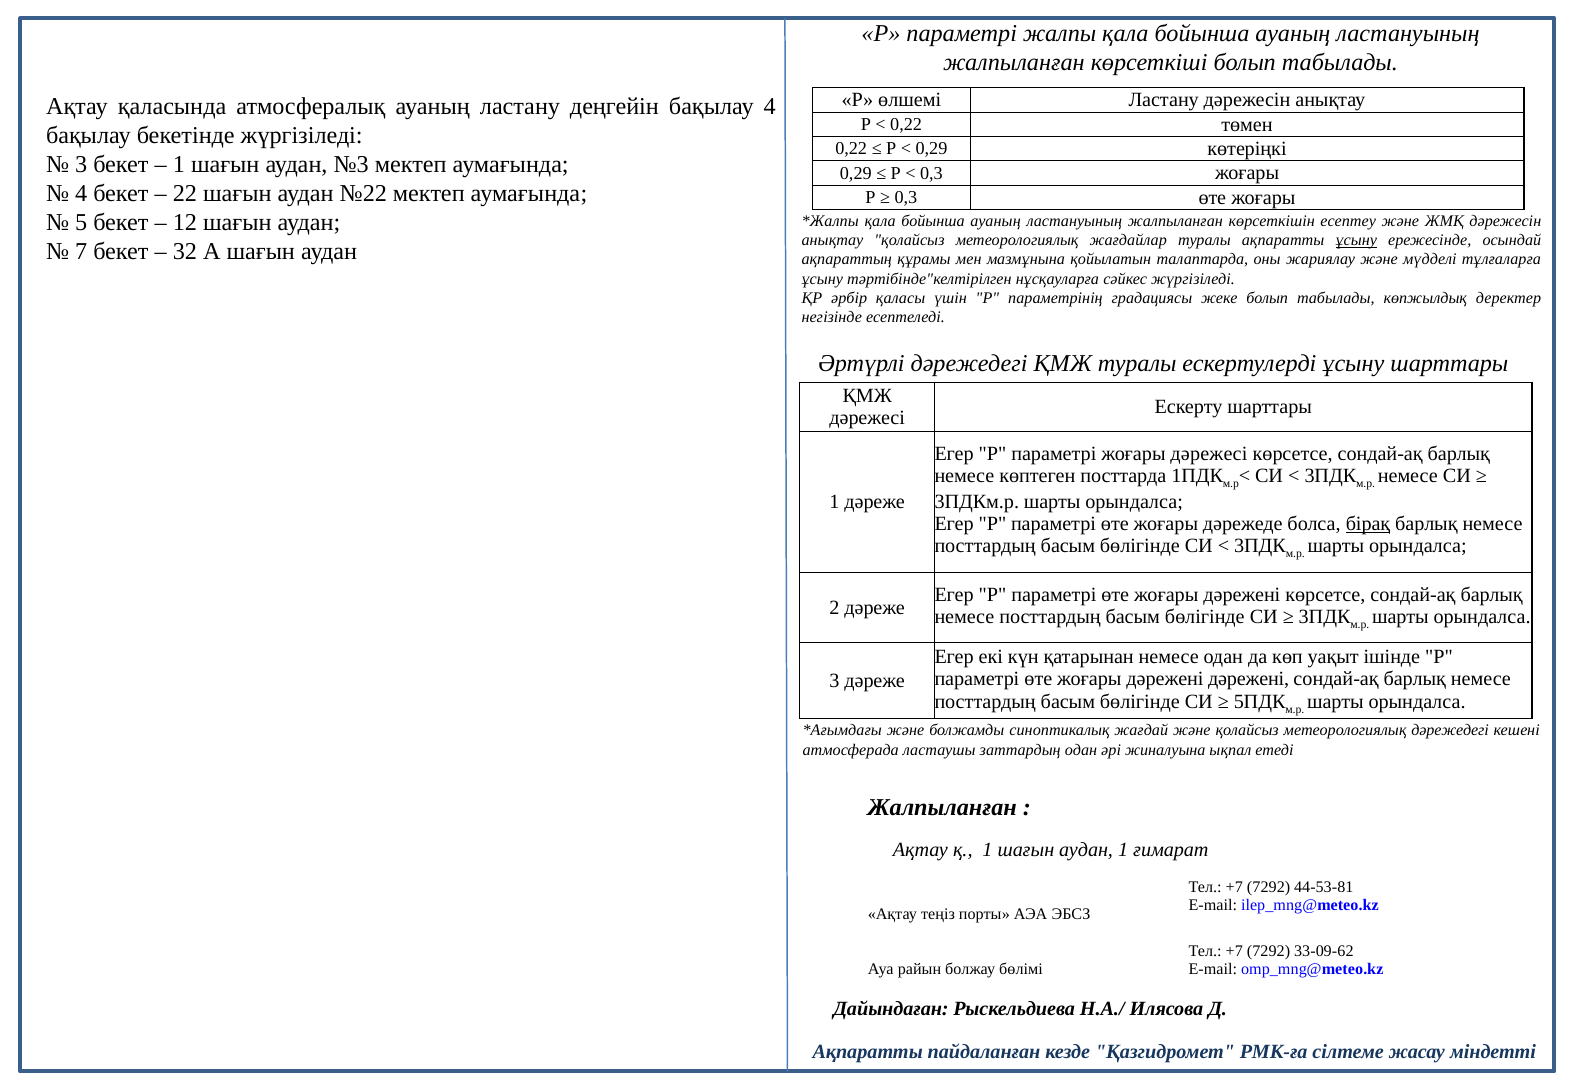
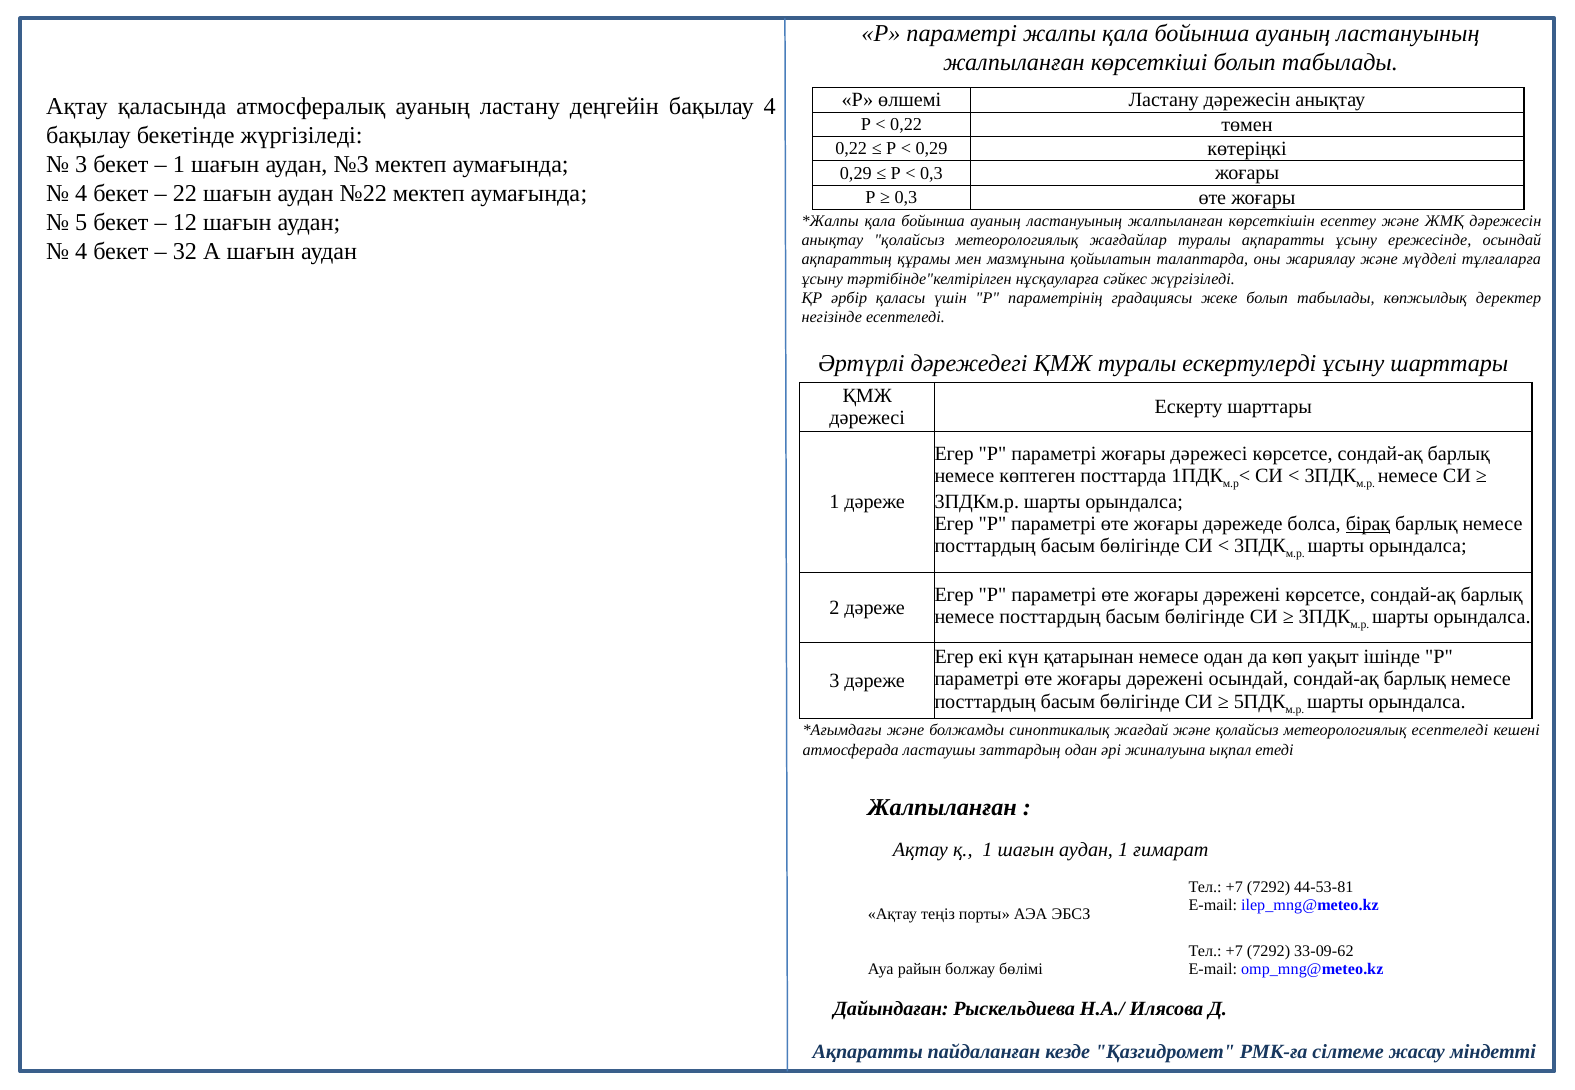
ұсыну at (1356, 240) underline: present -> none
7 at (81, 252): 7 -> 4
дәрежені дәрежені: дәрежені -> осындай
метеорологиялық дәрежедегі: дәрежедегі -> есептеледі
